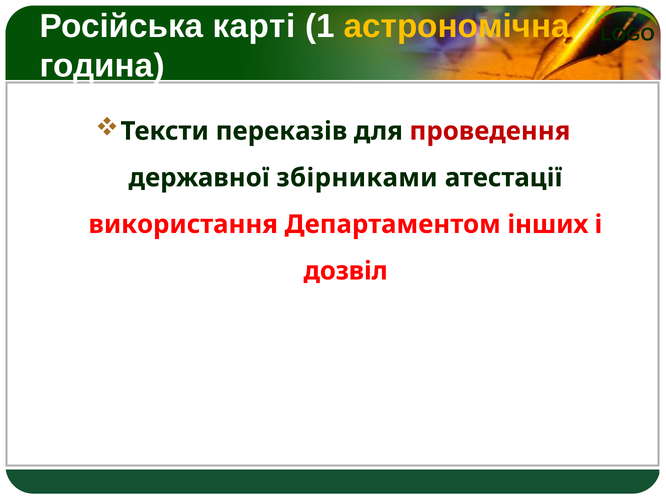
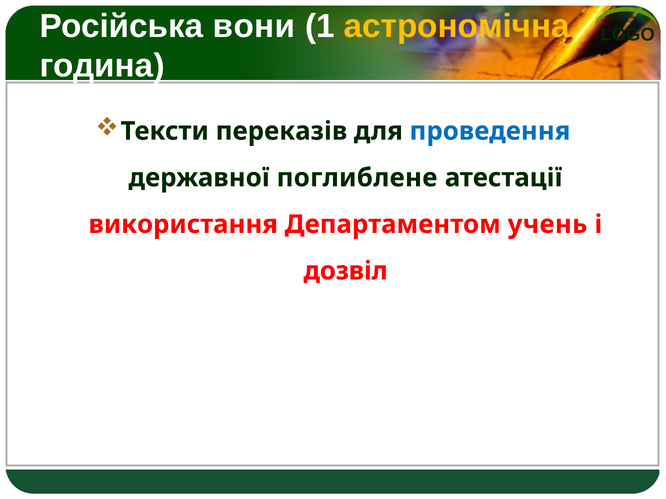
карті: карті -> вони
проведення colour: red -> blue
збірниками: збірниками -> поглиблене
інших: інших -> учень
